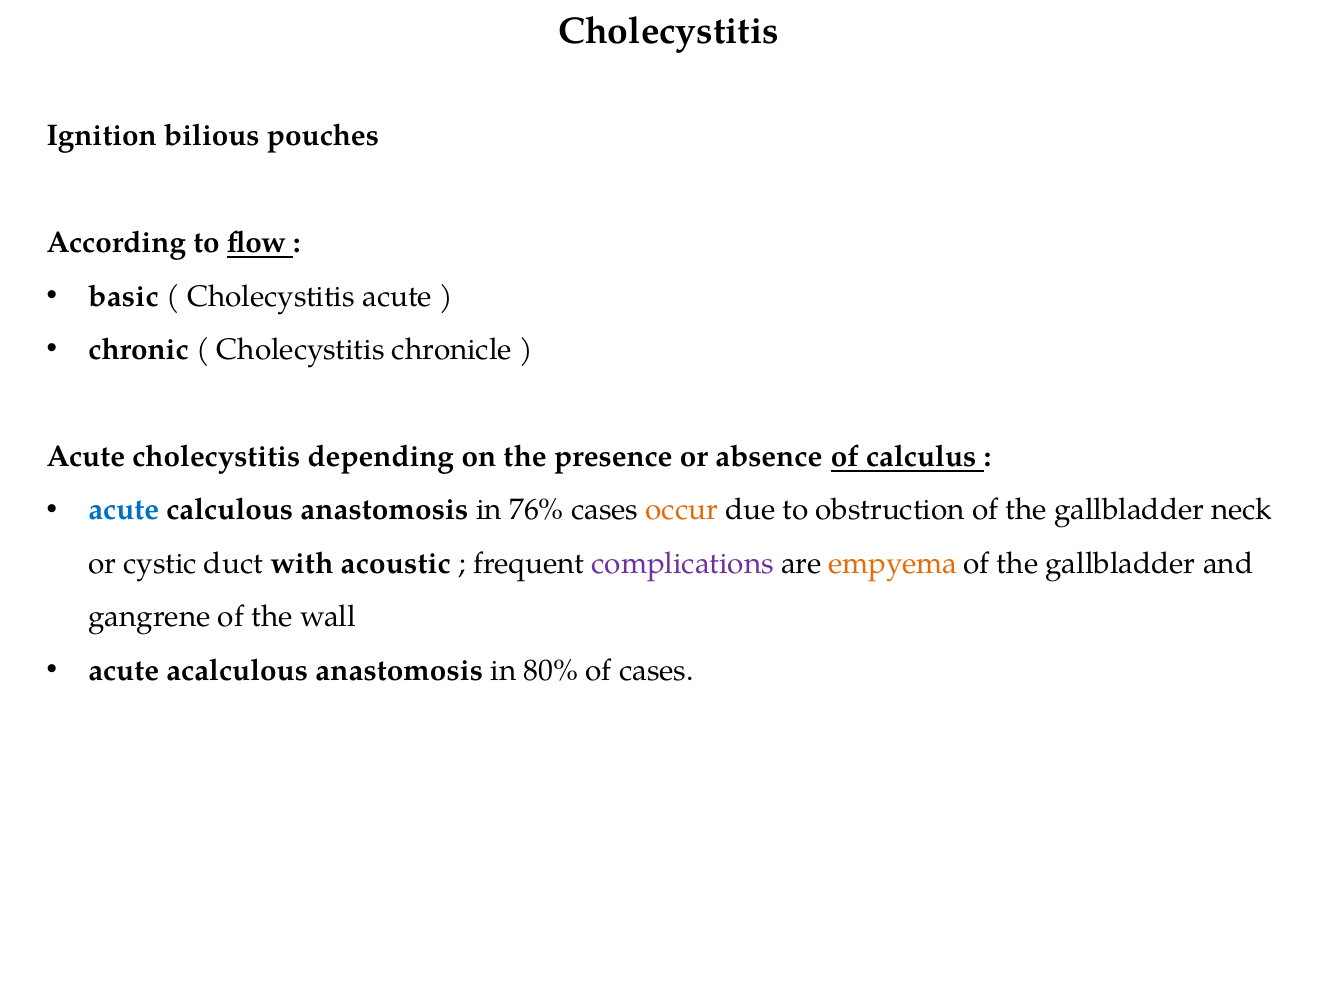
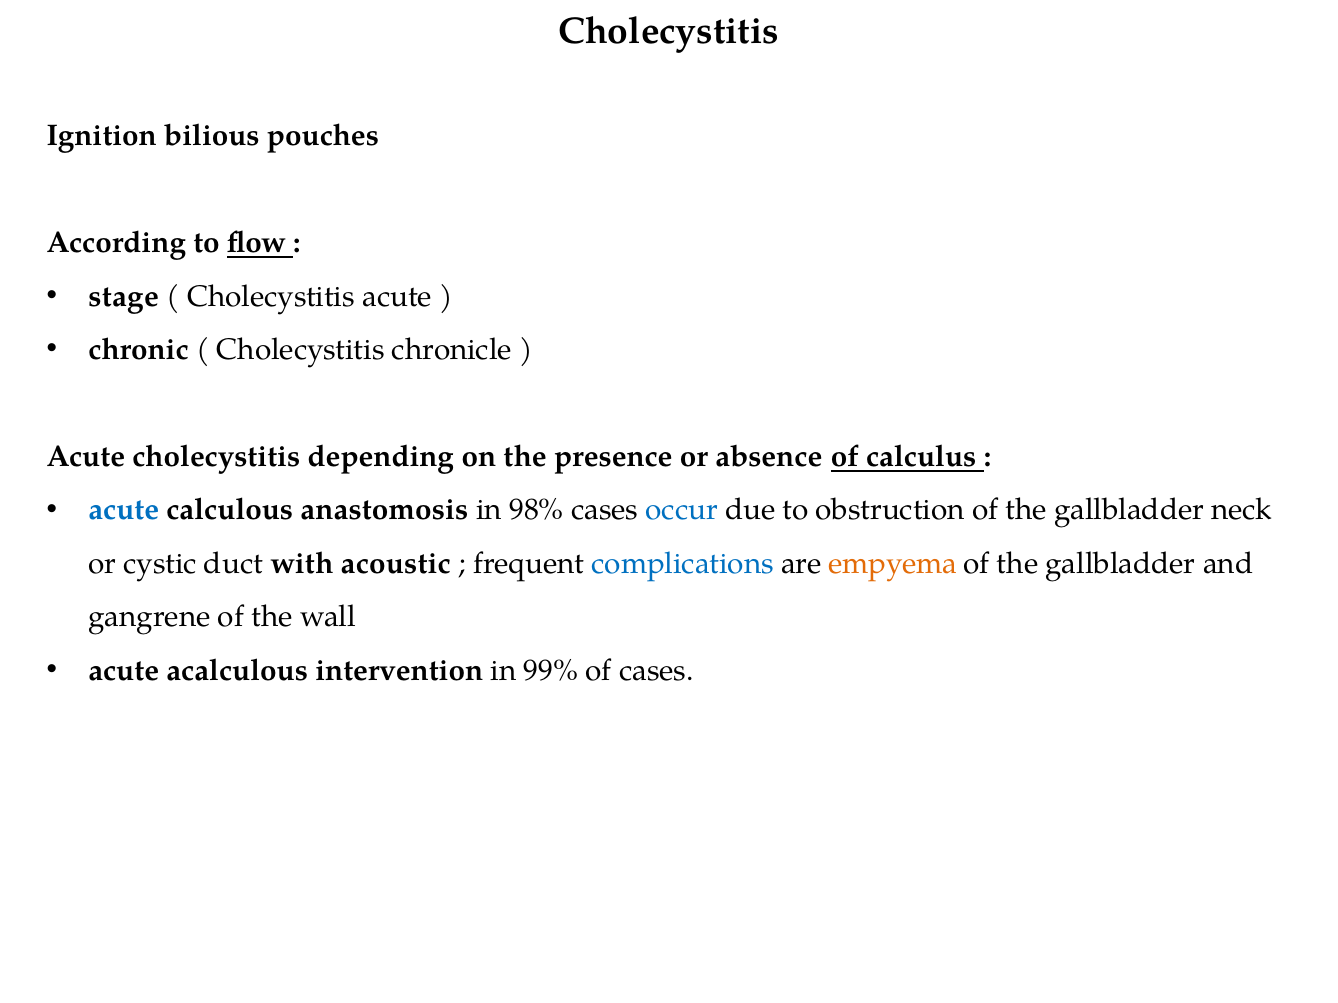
basic: basic -> stage
76%: 76% -> 98%
occur colour: orange -> blue
complications colour: purple -> blue
acalculous anastomosis: anastomosis -> intervention
80%: 80% -> 99%
